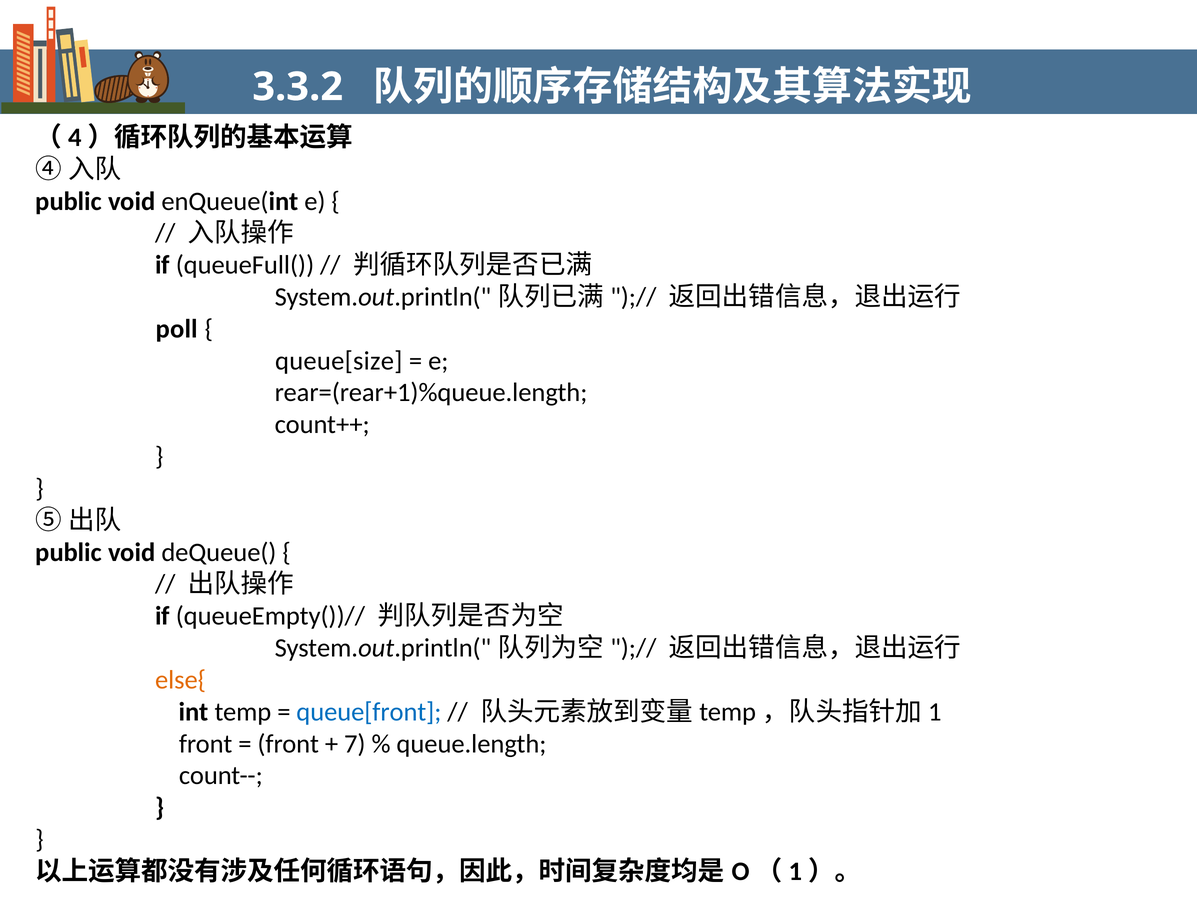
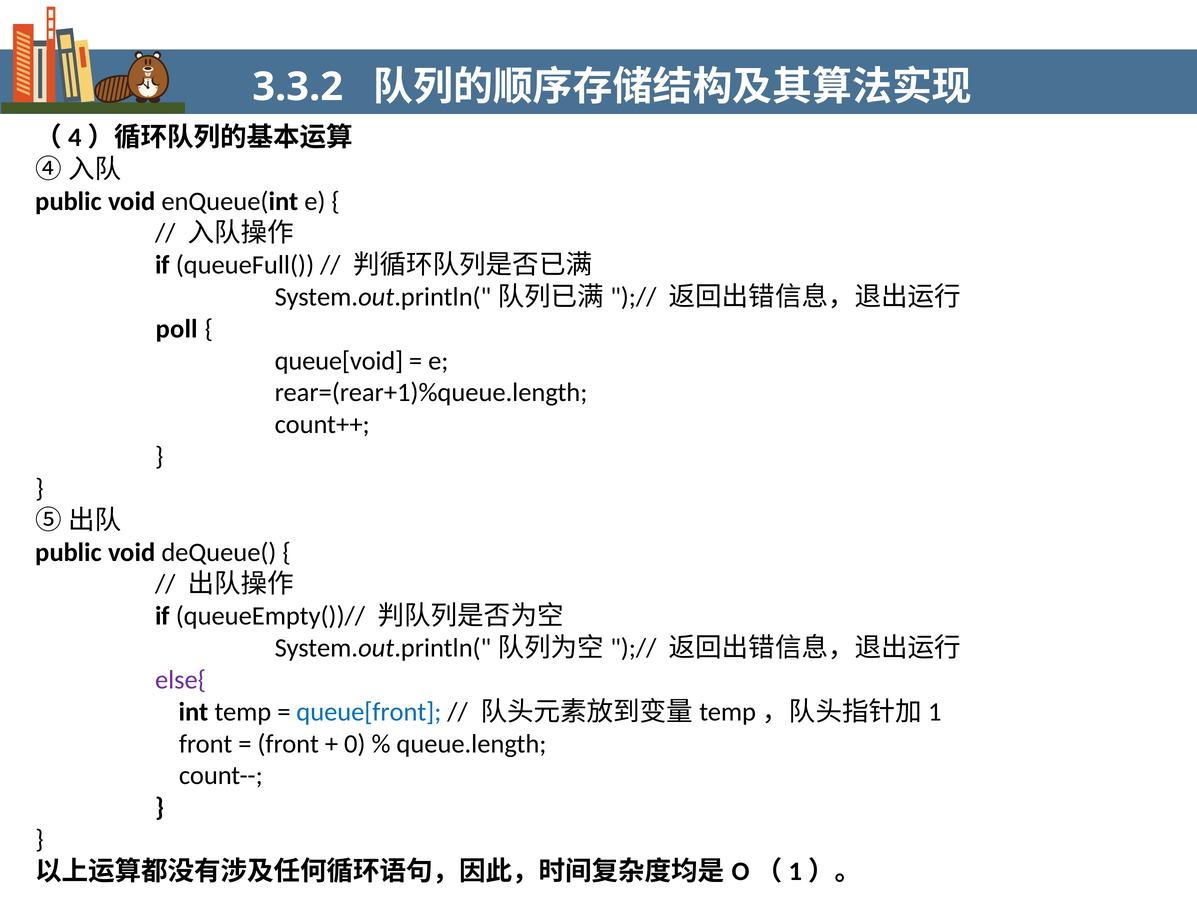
queue[size: queue[size -> queue[void
else{ colour: orange -> purple
7: 7 -> 0
